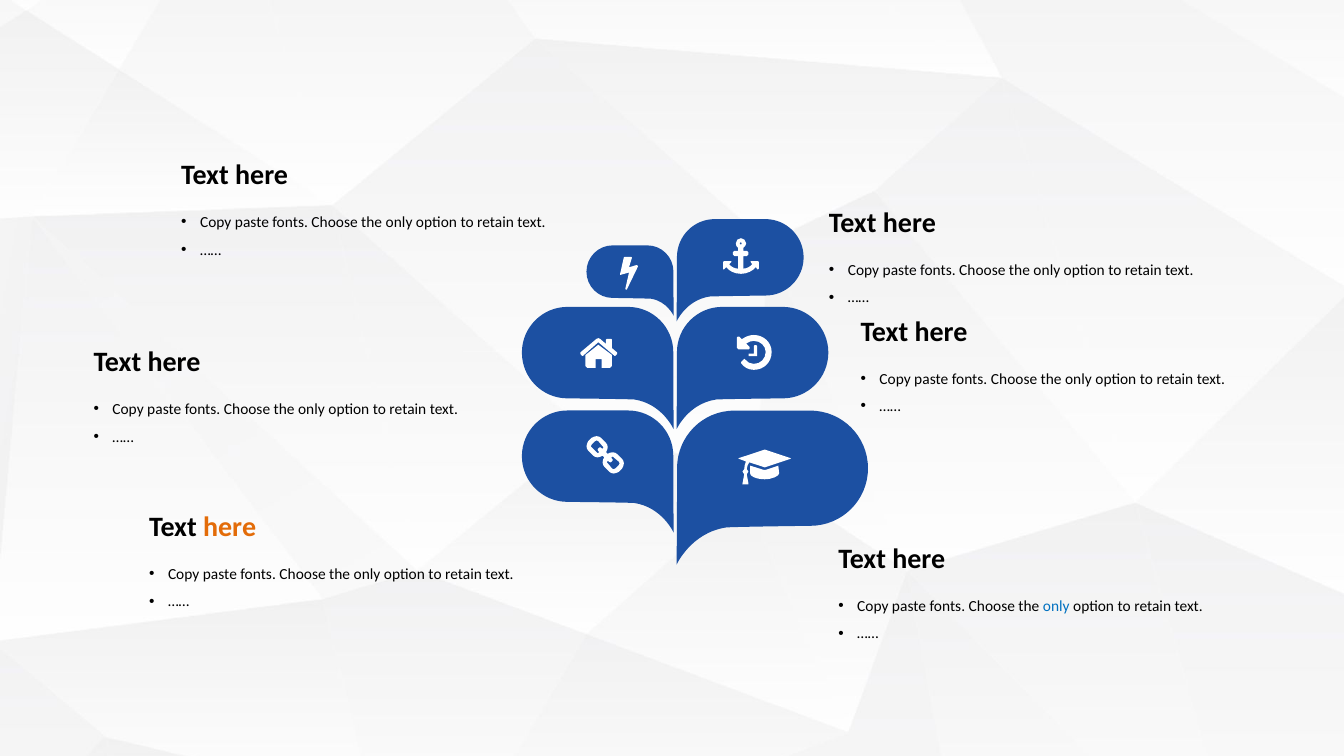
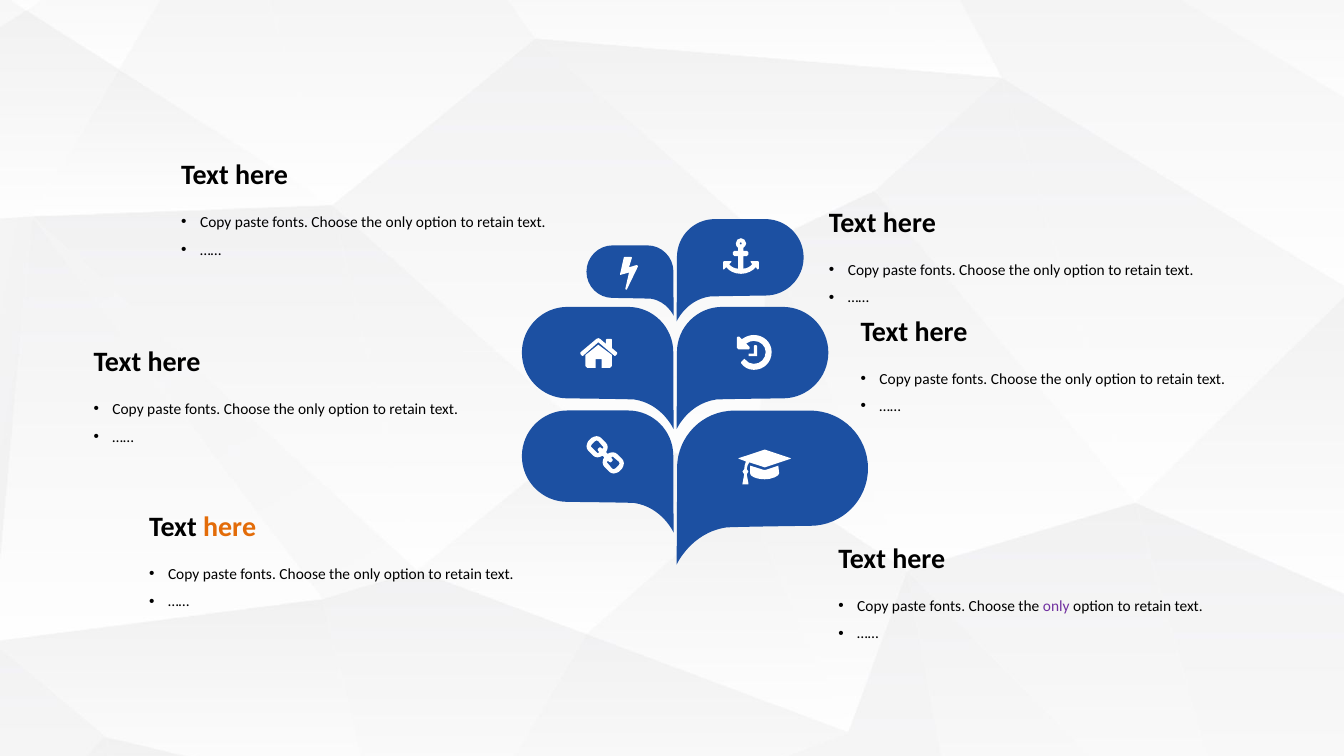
only at (1056, 606) colour: blue -> purple
